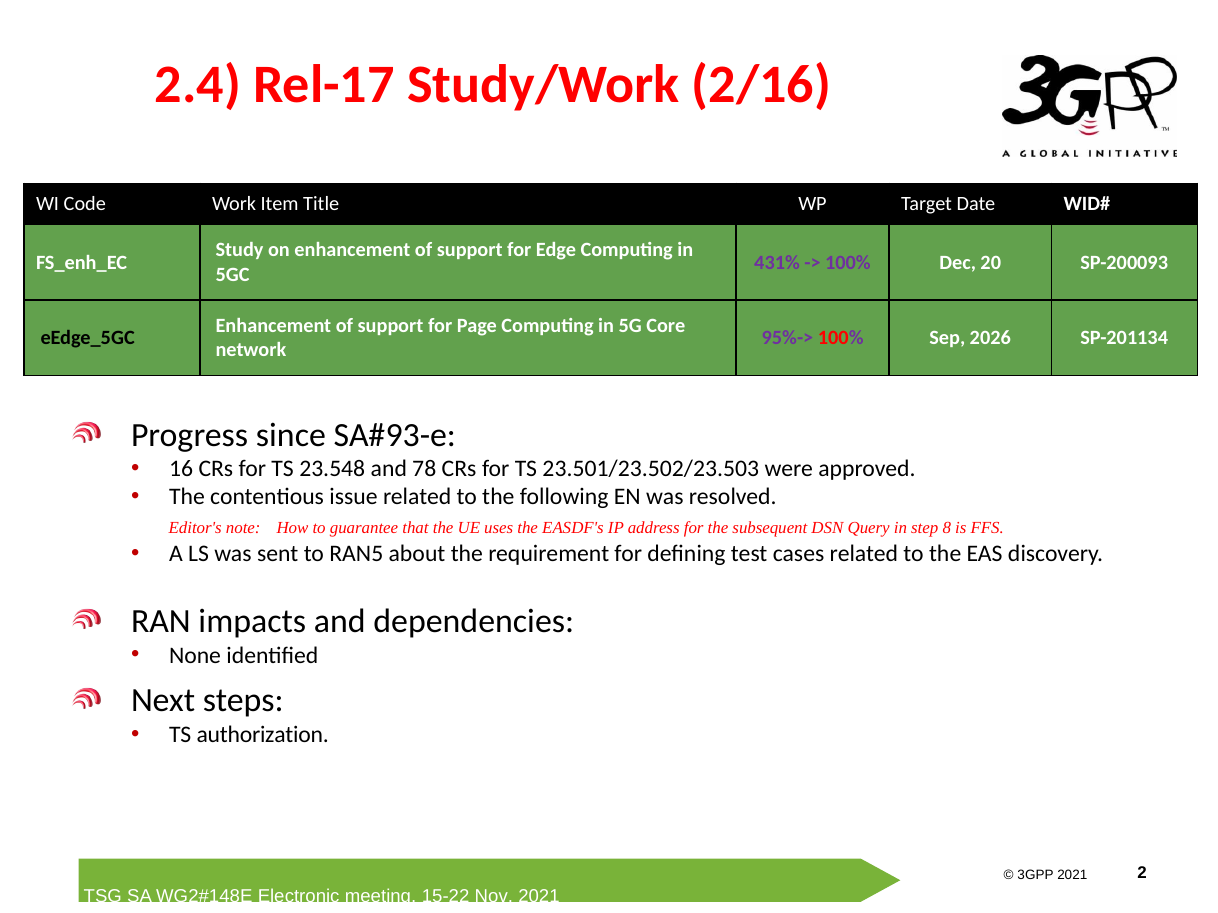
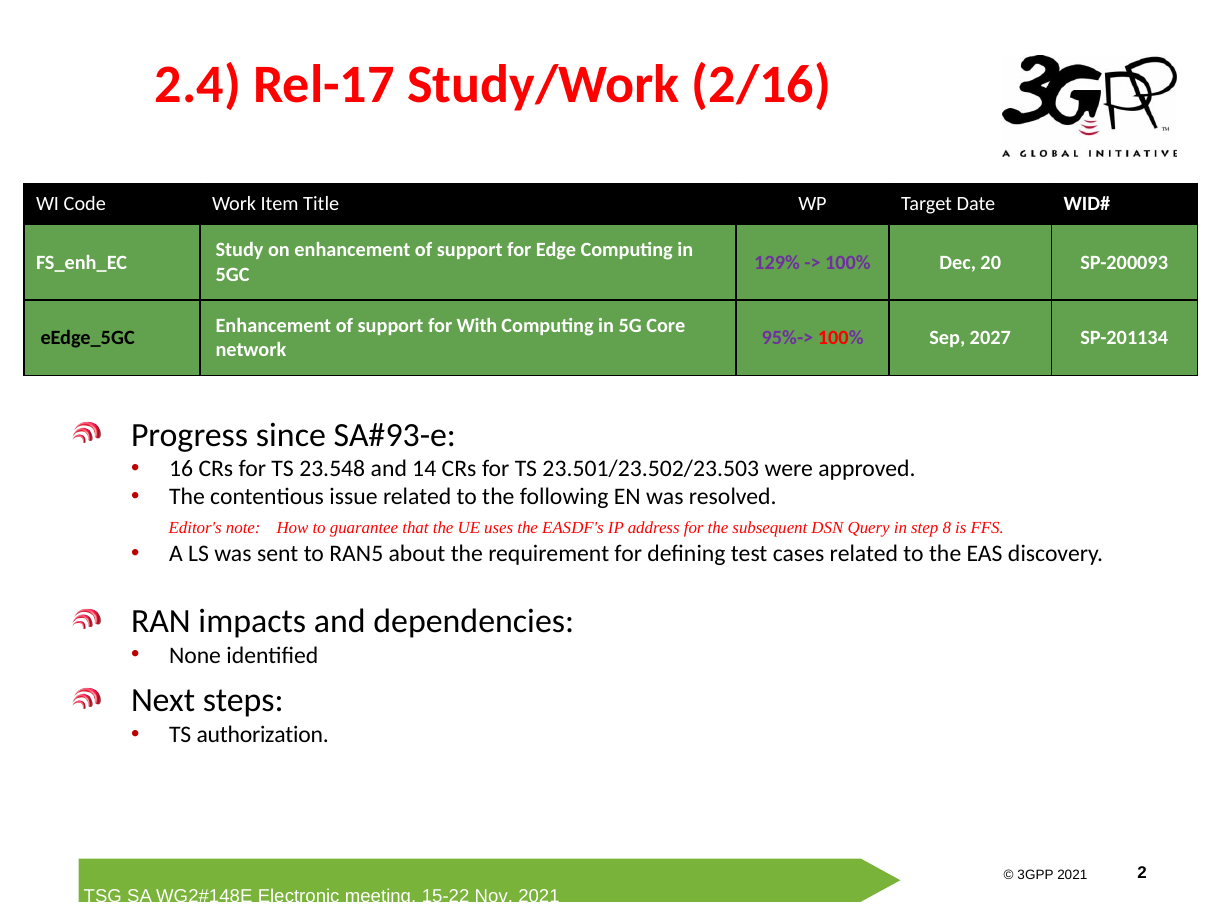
431%: 431% -> 129%
Page: Page -> With
2026: 2026 -> 2027
78: 78 -> 14
